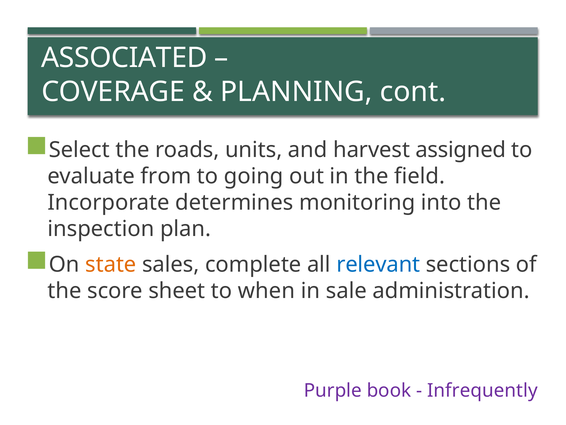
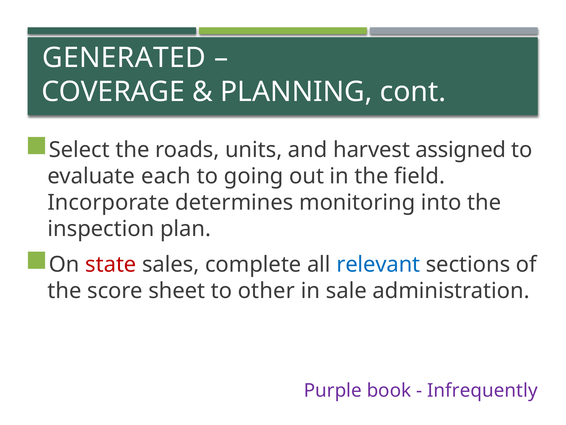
ASSOCIATED: ASSOCIATED -> GENERATED
from: from -> each
state colour: orange -> red
when: when -> other
